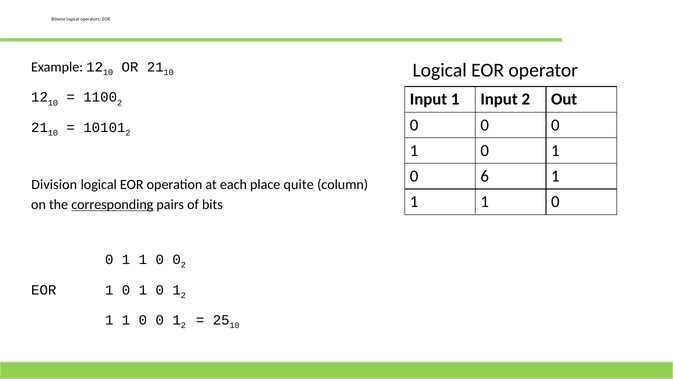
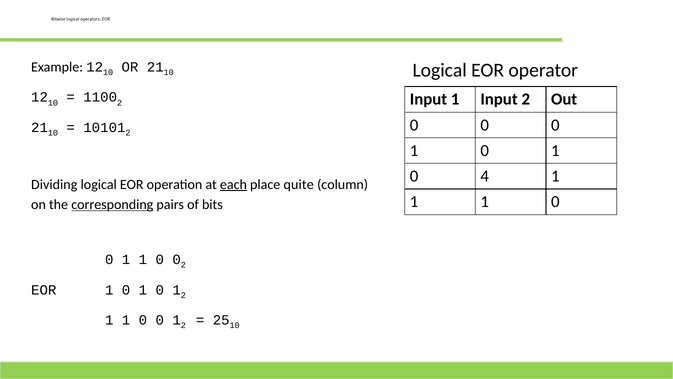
6: 6 -> 4
Division: Division -> Dividing
each underline: none -> present
